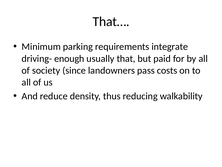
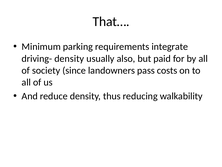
driving- enough: enough -> density
that: that -> also
